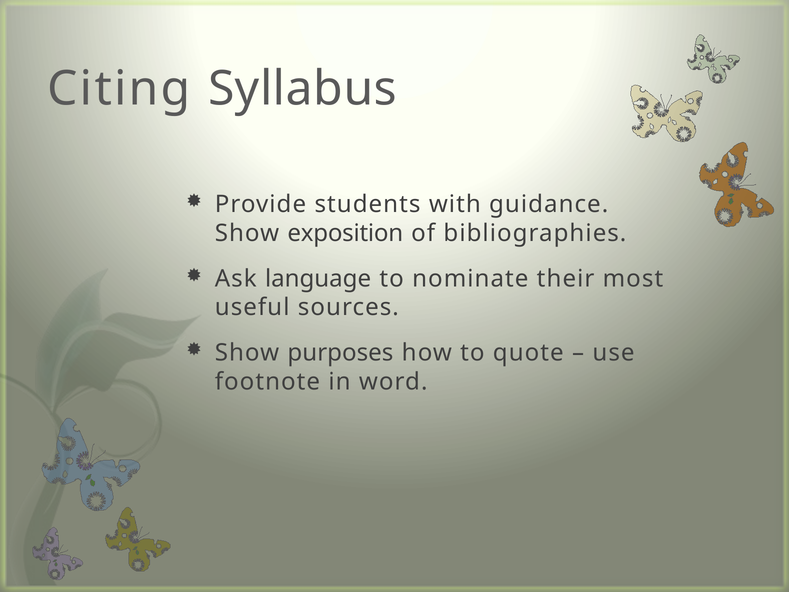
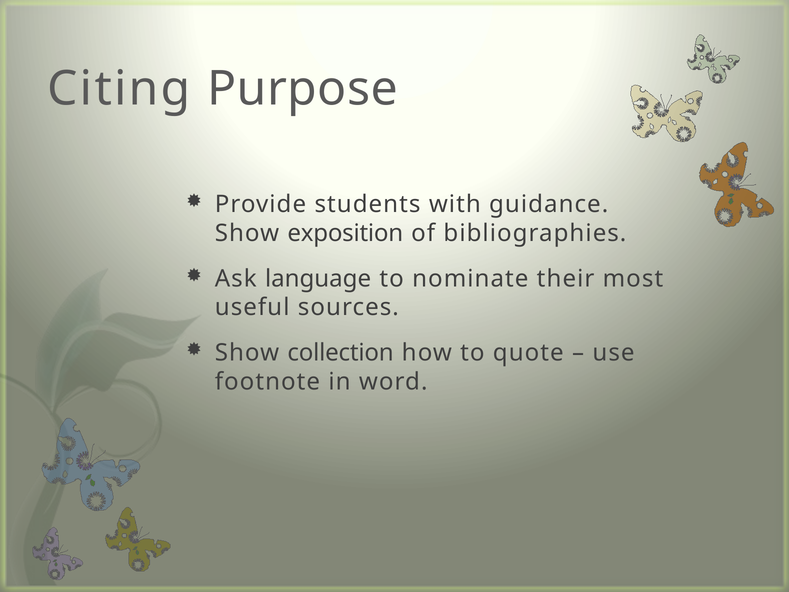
Syllabus: Syllabus -> Purpose
purposes: purposes -> collection
